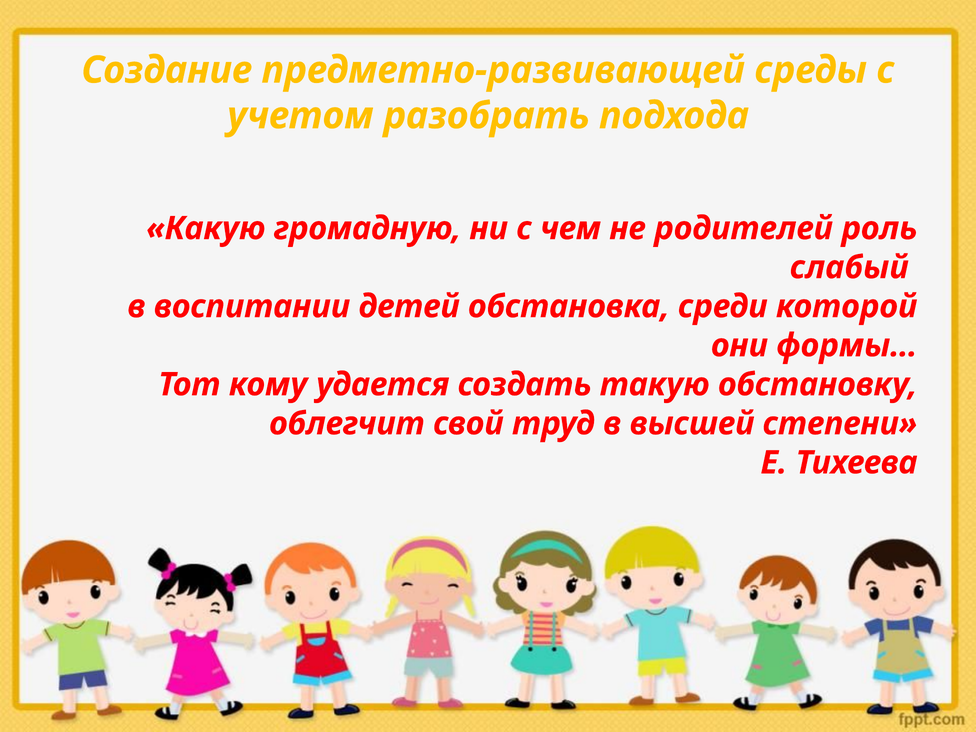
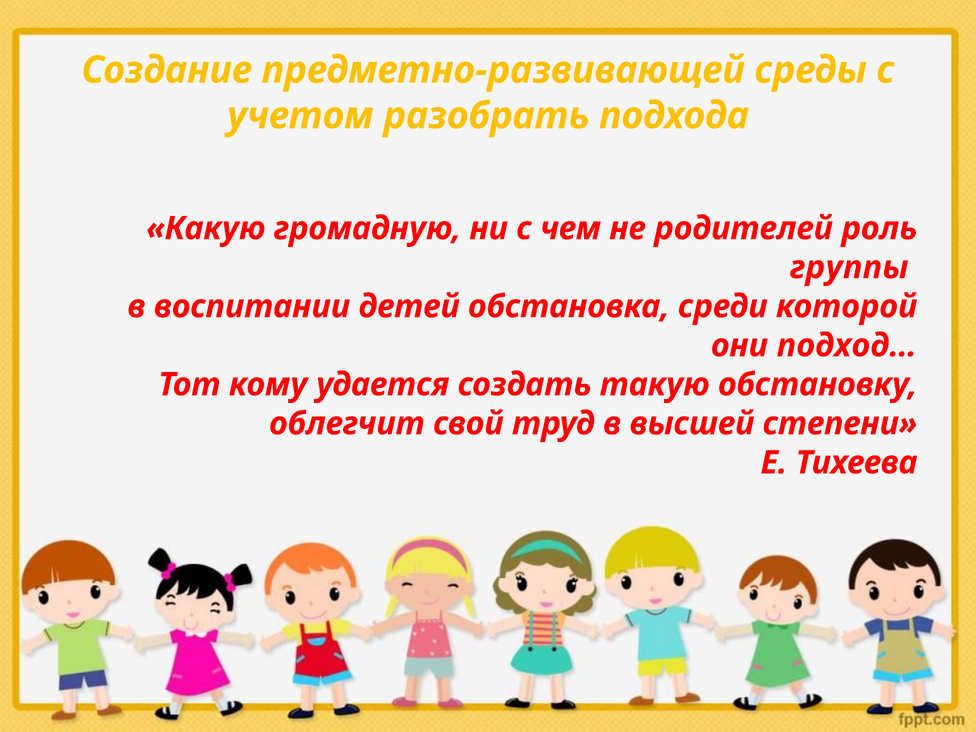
слабый: слабый -> группы
формы…: формы… -> подход…
